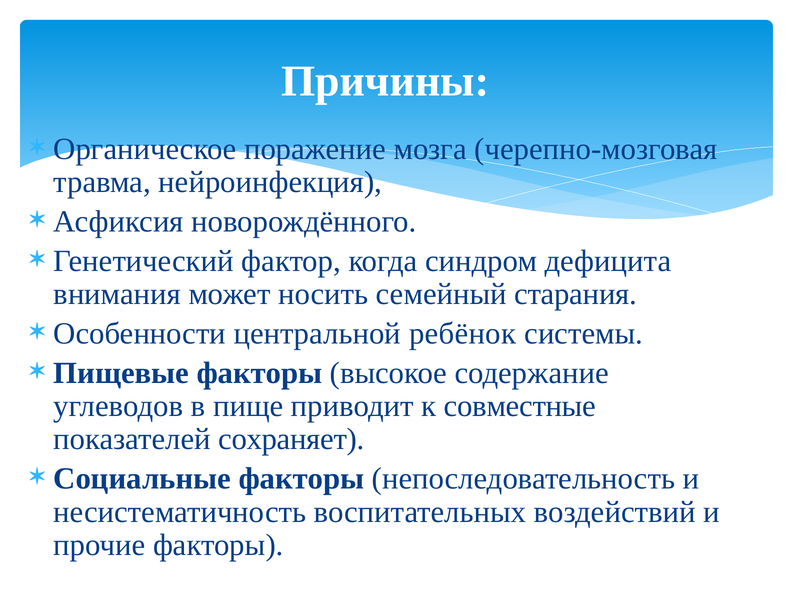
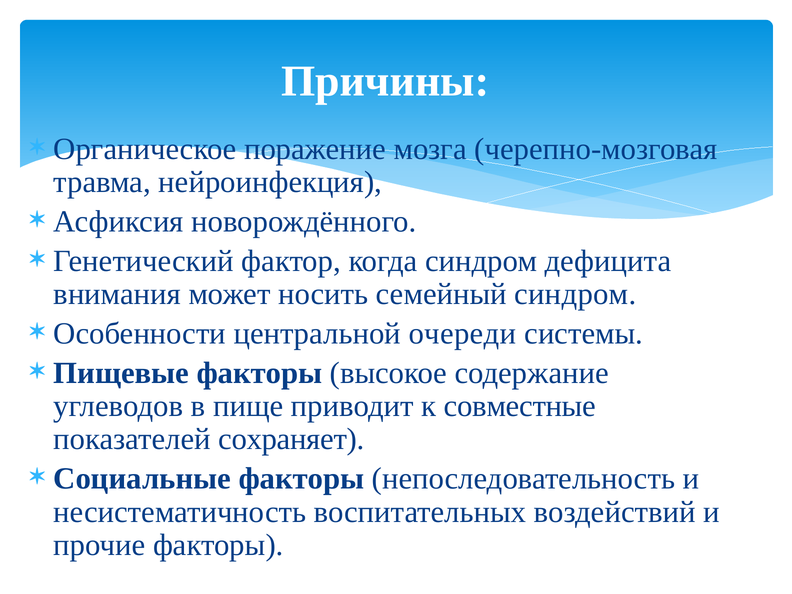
семейный старания: старания -> синдром
ребёнок: ребёнок -> очереди
